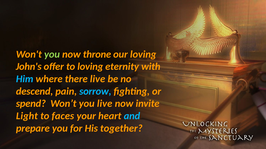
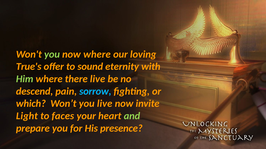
now throne: throne -> where
John's: John's -> True's
to loving: loving -> sound
Him colour: light blue -> light green
spend: spend -> which
and colour: light blue -> light green
together: together -> presence
